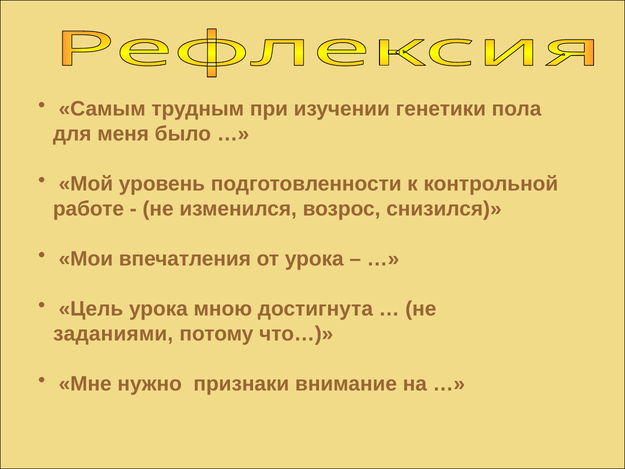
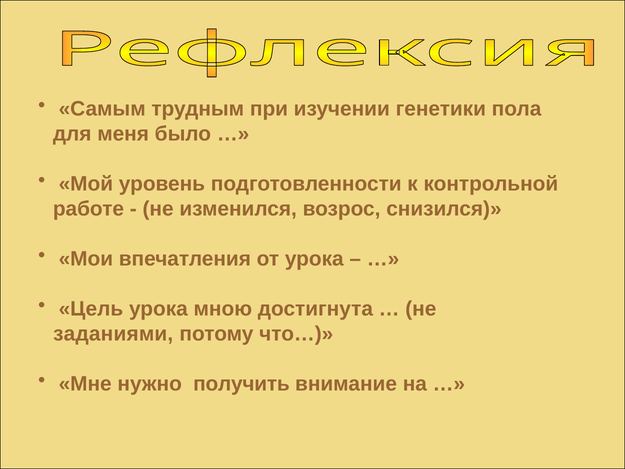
признаки: признаки -> получить
